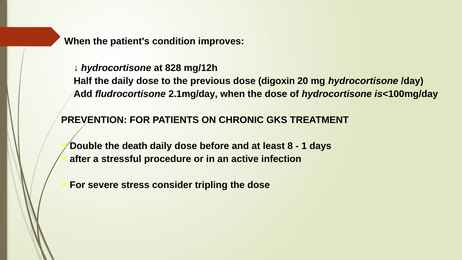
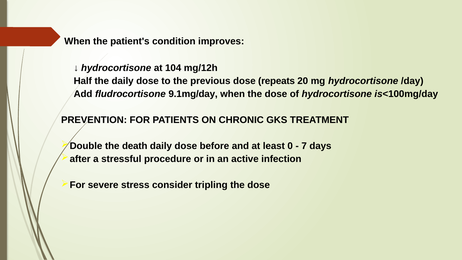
828: 828 -> 104
digoxin: digoxin -> repeats
2.1mg/day: 2.1mg/day -> 9.1mg/day
8: 8 -> 0
1: 1 -> 7
